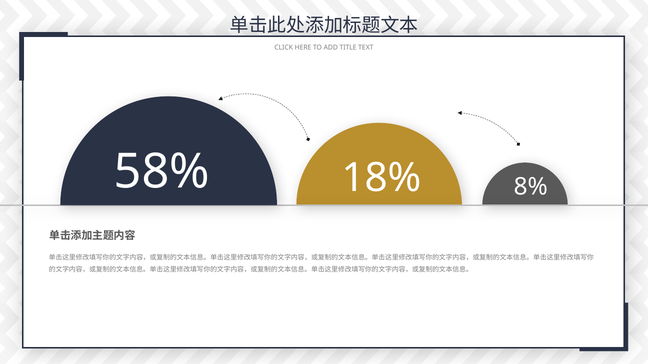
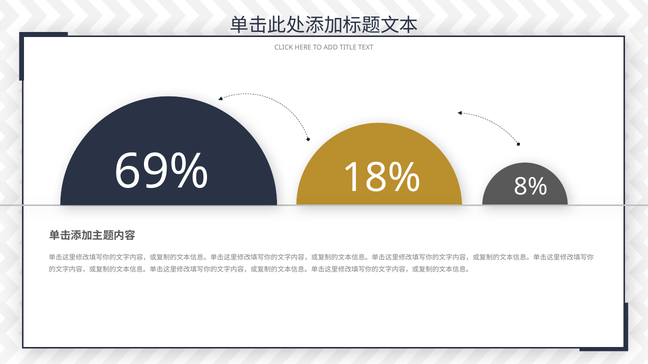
58%: 58% -> 69%
